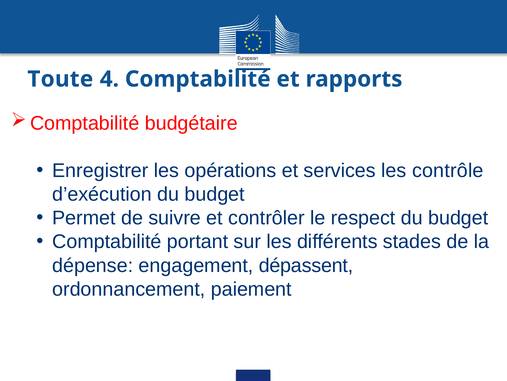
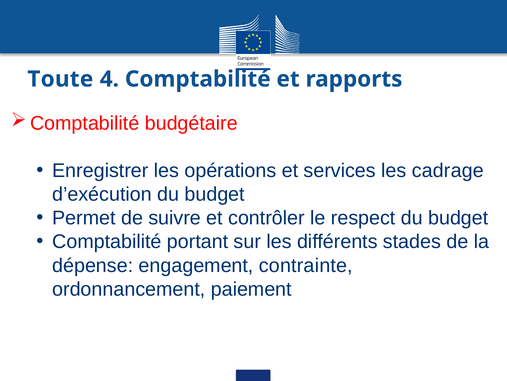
contrôle: contrôle -> cadrage
dépassent: dépassent -> contrainte
